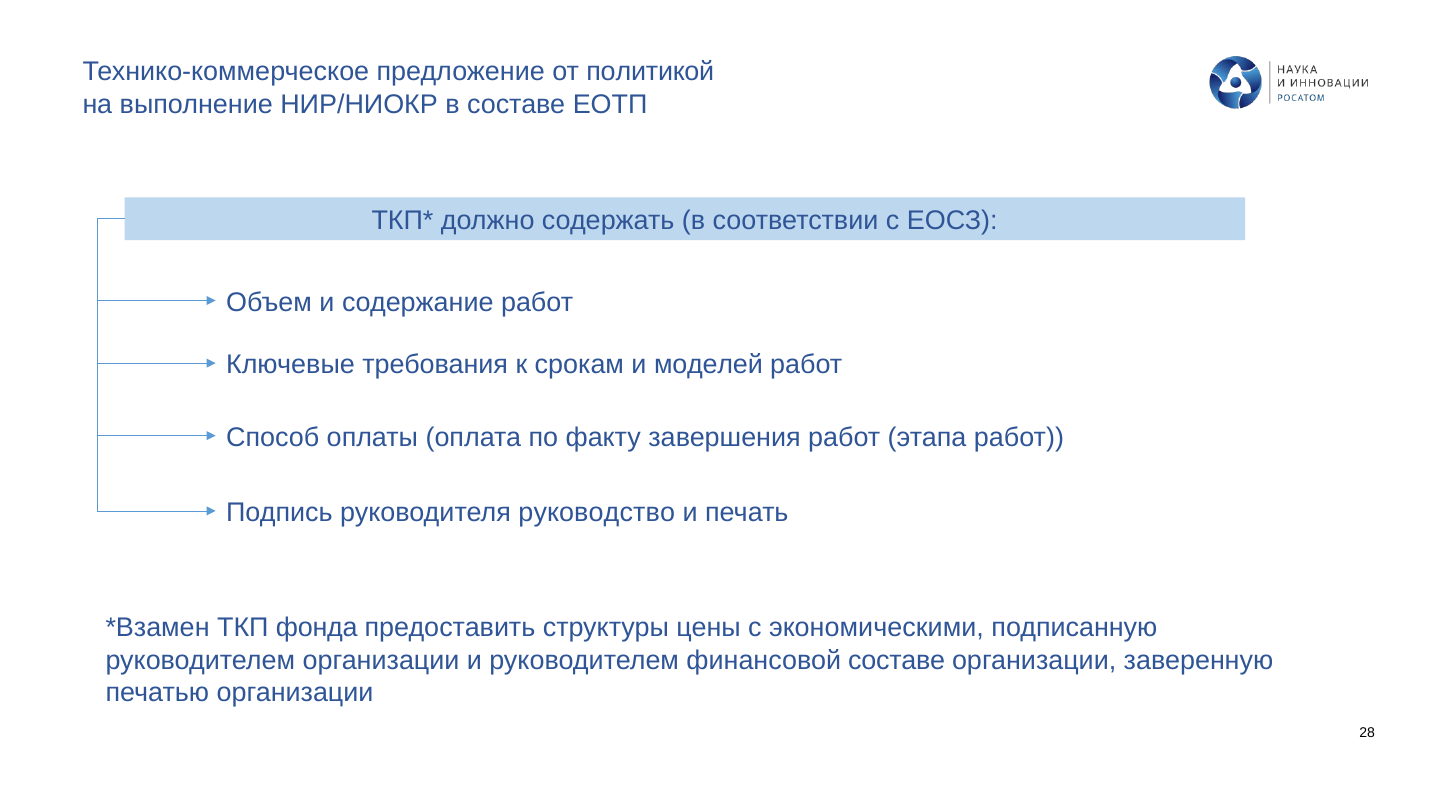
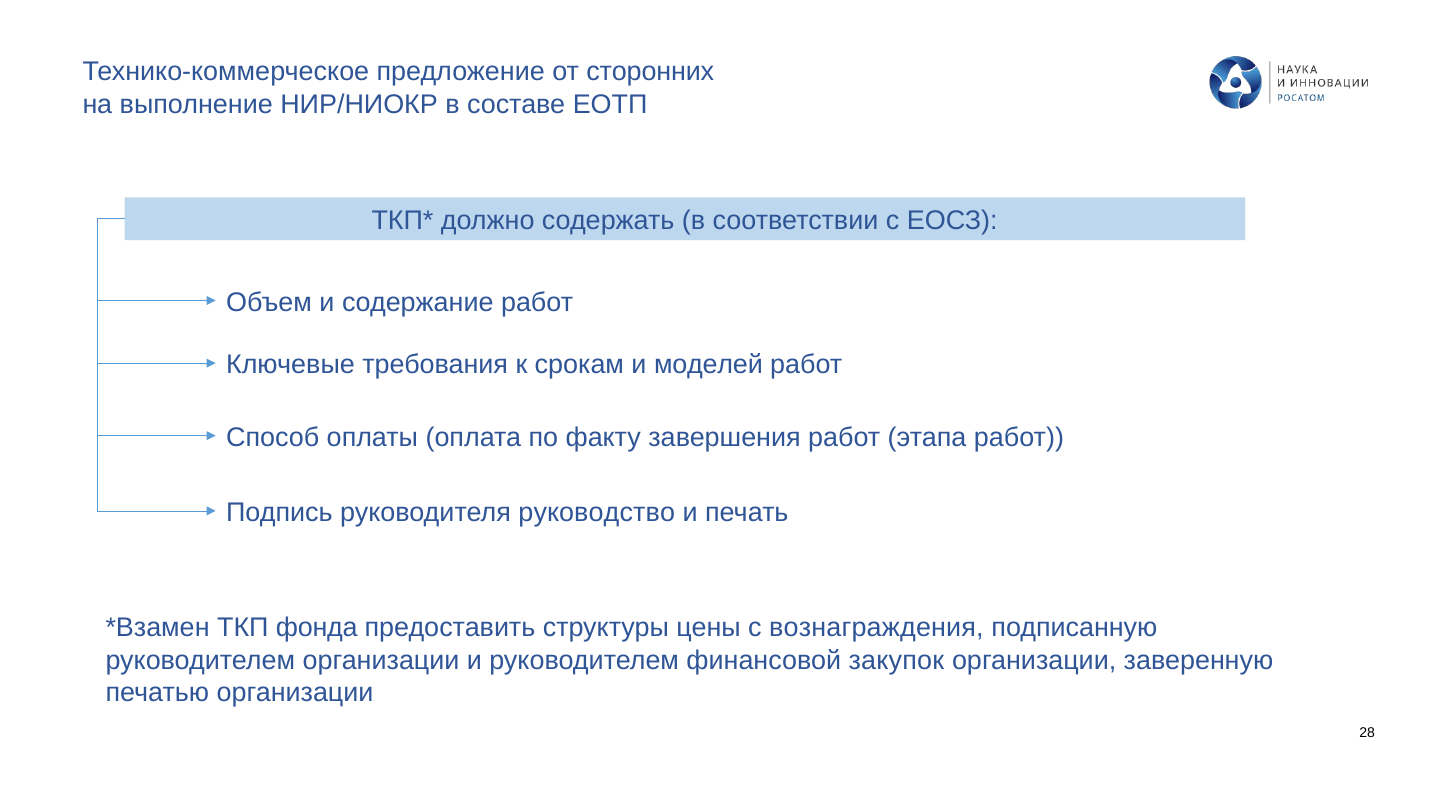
политикой: политикой -> сторонних
экономическими: экономическими -> вознаграждения
финансовой составе: составе -> закупок
